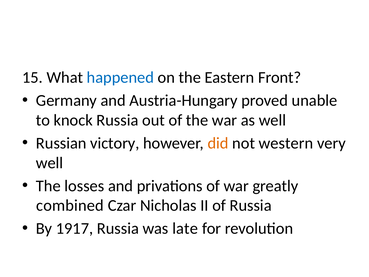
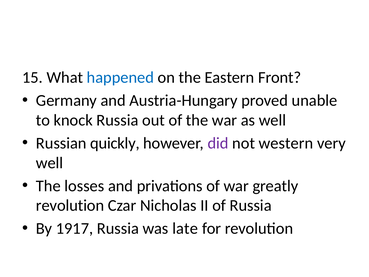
victory: victory -> quickly
did colour: orange -> purple
combined at (70, 205): combined -> revolution
